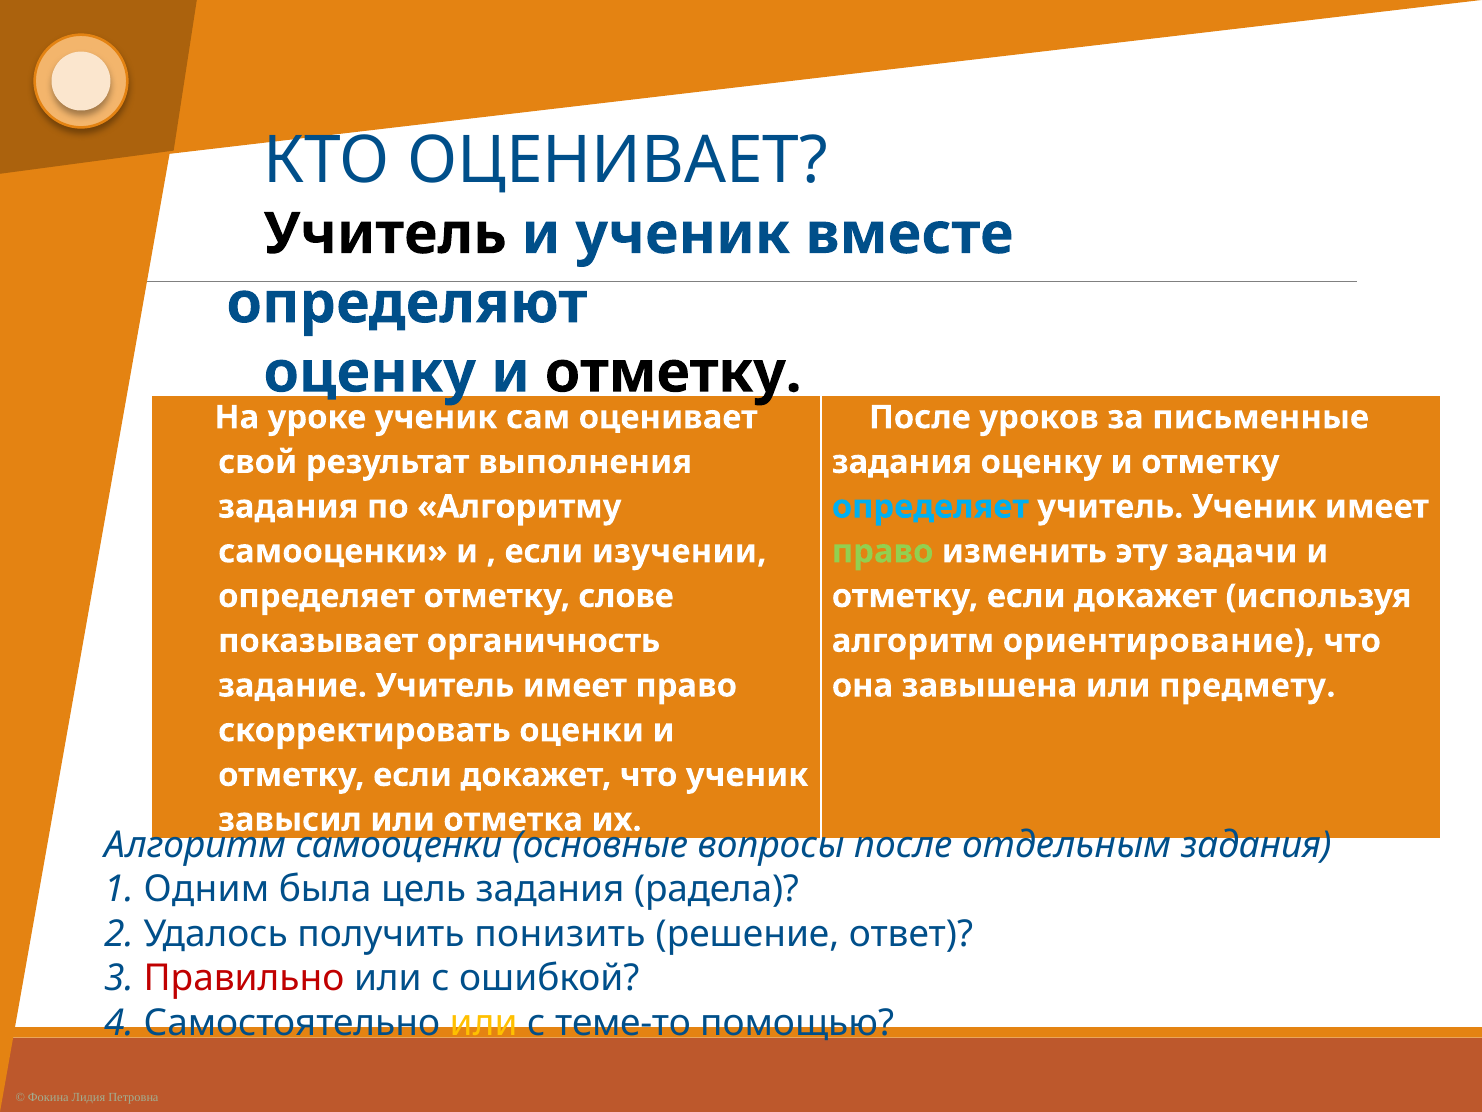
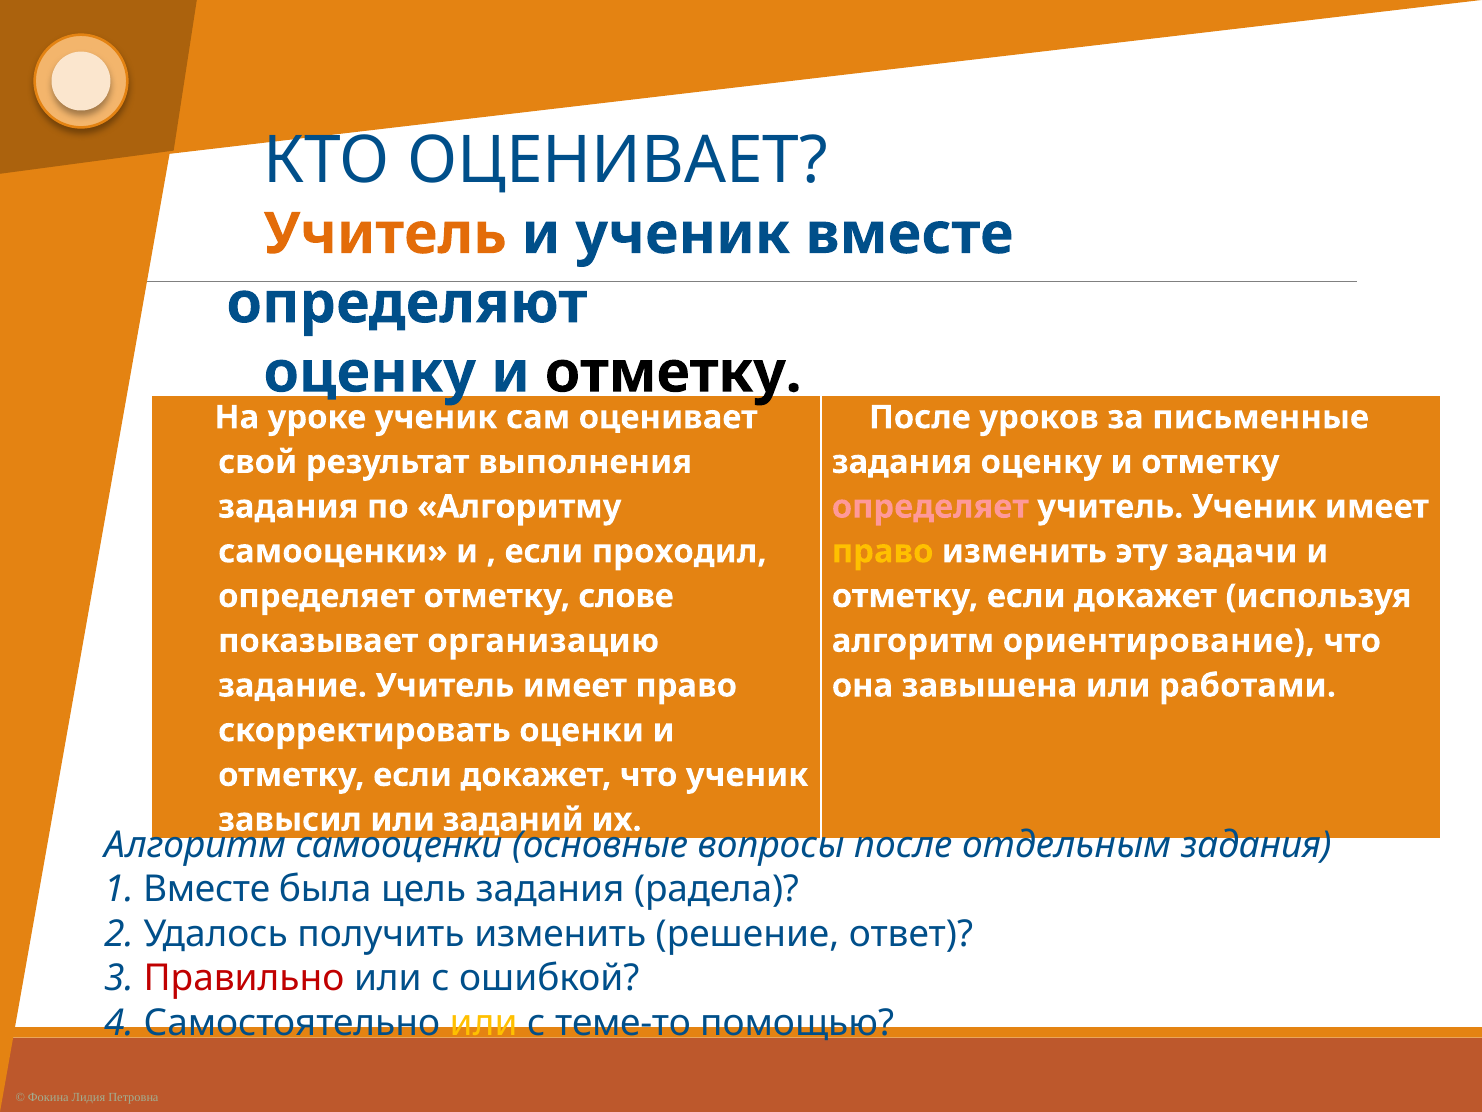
Учитель at (385, 234) colour: black -> orange
определяет at (930, 507) colour: light blue -> pink
изучении: изучении -> проходил
право at (883, 551) colour: light green -> yellow
органичность: органичность -> организацию
предмету: предмету -> работами
отметка: отметка -> заданий
1 Одним: Одним -> Вместе
получить понизить: понизить -> изменить
